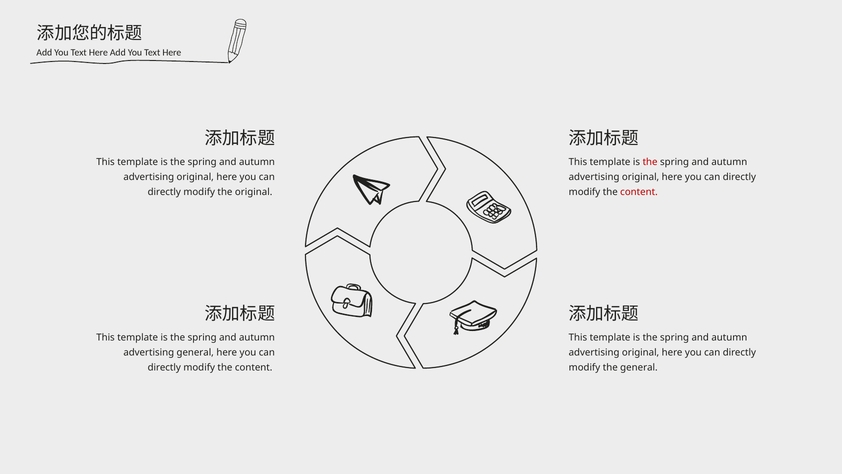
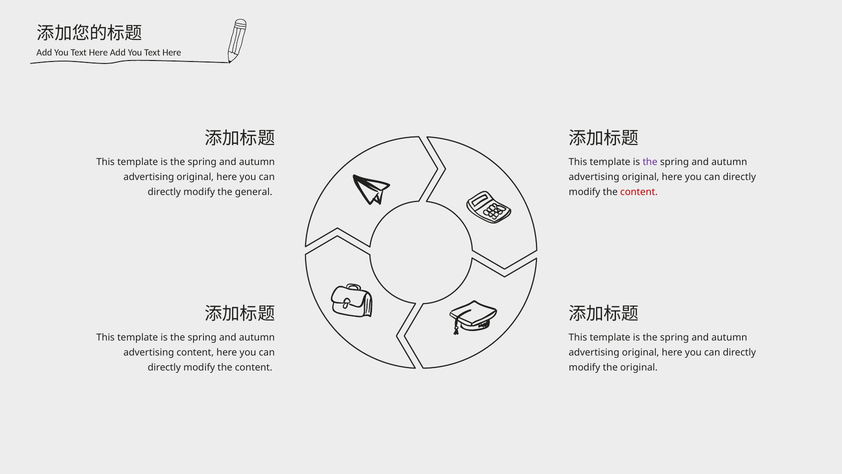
the at (650, 162) colour: red -> purple
the original: original -> general
advertising general: general -> content
the general: general -> original
